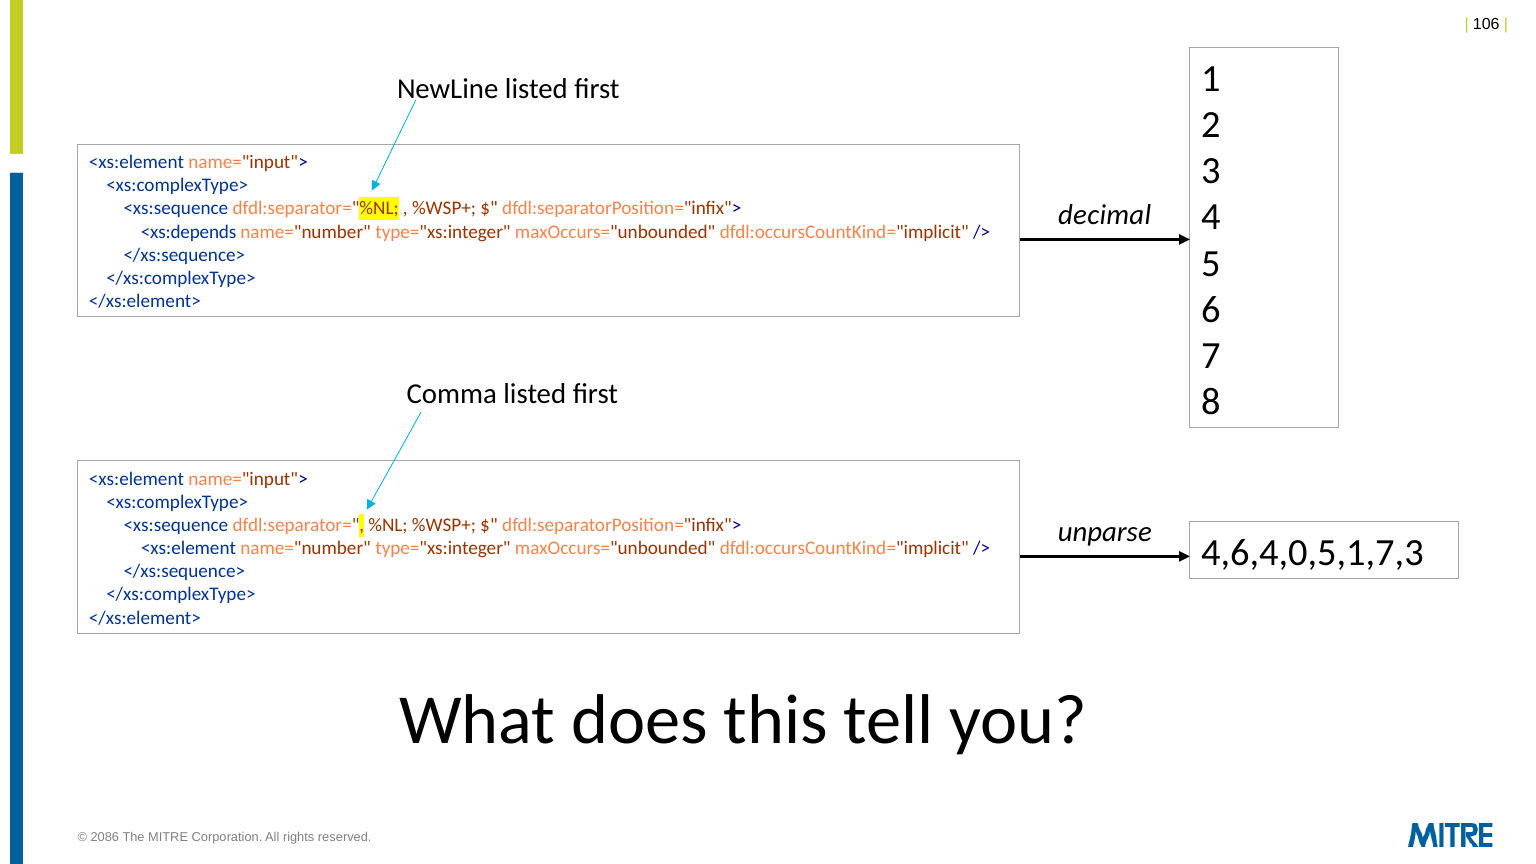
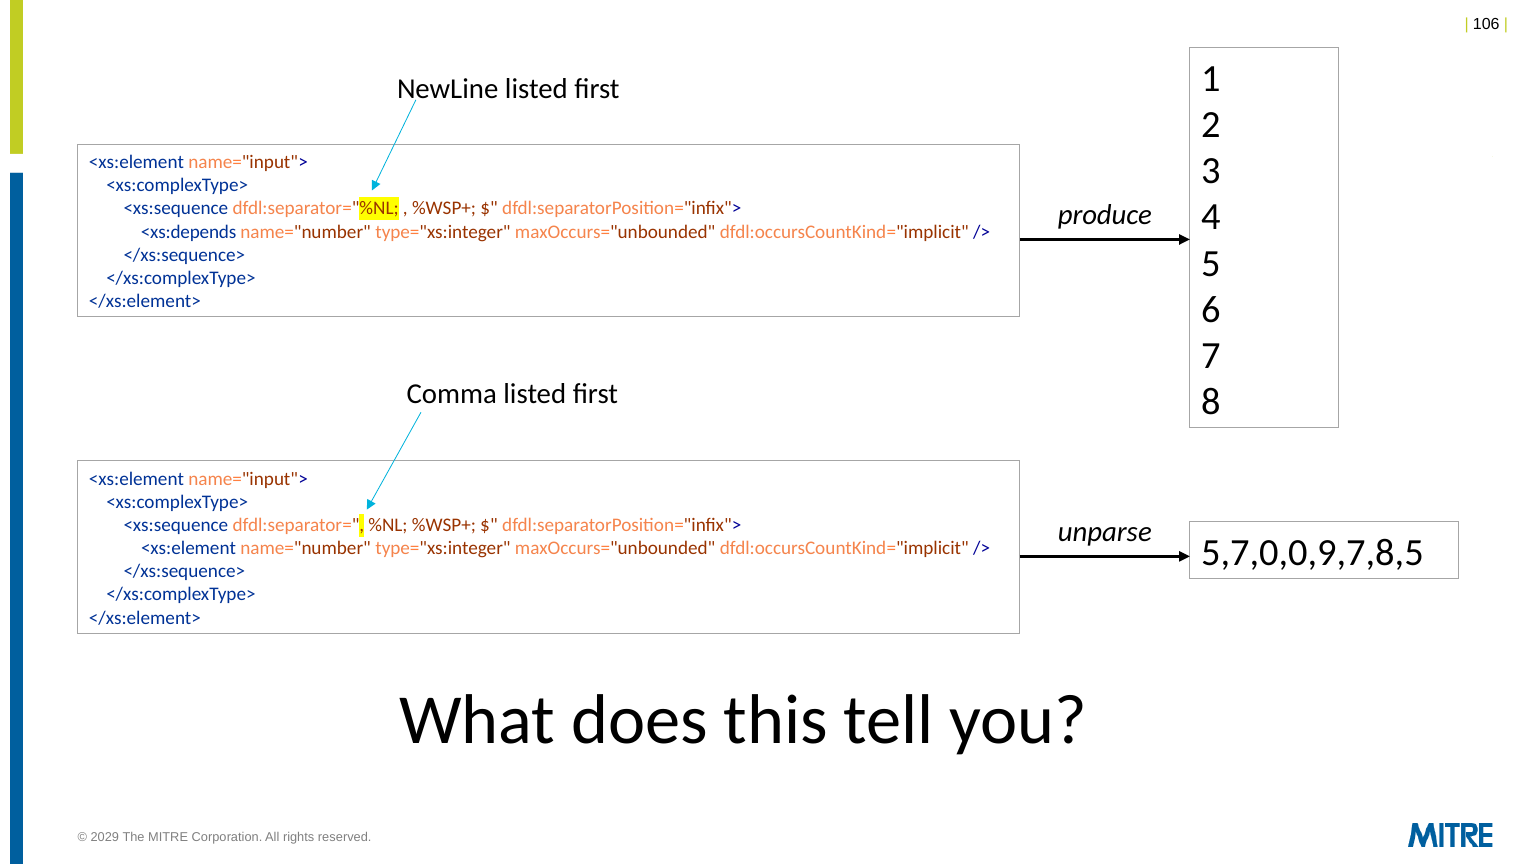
decimal: decimal -> produce
4,6,4,0,5,1,7,3: 4,6,4,0,5,1,7,3 -> 5,7,0,0,9,7,8,5
2086: 2086 -> 2029
